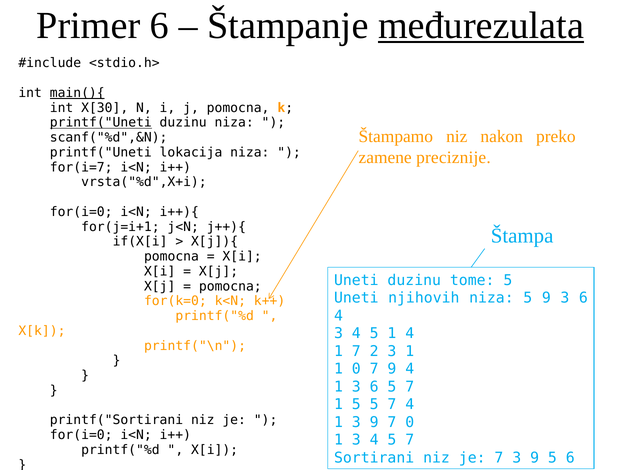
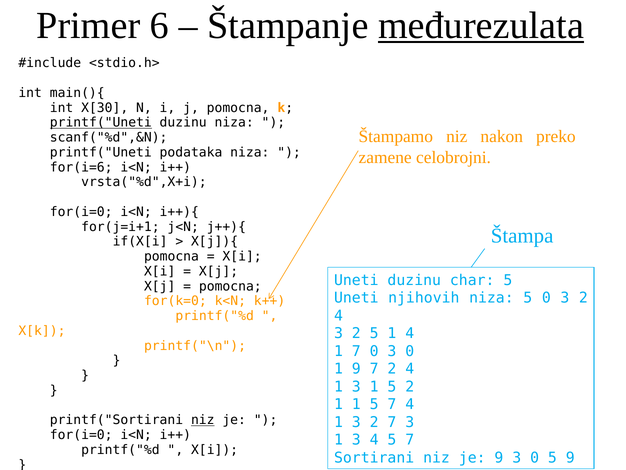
main(){ underline: present -> none
lokacija: lokacija -> podataka
preciznije: preciznije -> celobrojni
for(i=7: for(i=7 -> for(i=6
tome: tome -> char
5 9: 9 -> 0
6 at (583, 298): 6 -> 2
4 at (356, 333): 4 -> 2
7 2: 2 -> 0
1 at (410, 351): 1 -> 0
1 0: 0 -> 9
7 9: 9 -> 2
1 3 6: 6 -> 1
7 at (410, 386): 7 -> 2
1 5: 5 -> 1
niz at (203, 420) underline: none -> present
1 3 9: 9 -> 2
7 0: 0 -> 3
je 7: 7 -> 9
9 at (535, 457): 9 -> 0
5 6: 6 -> 9
